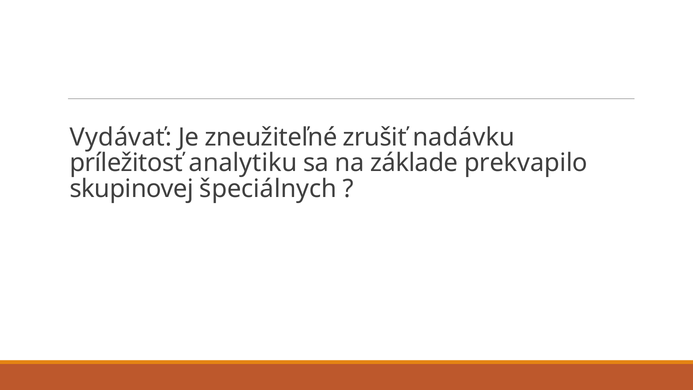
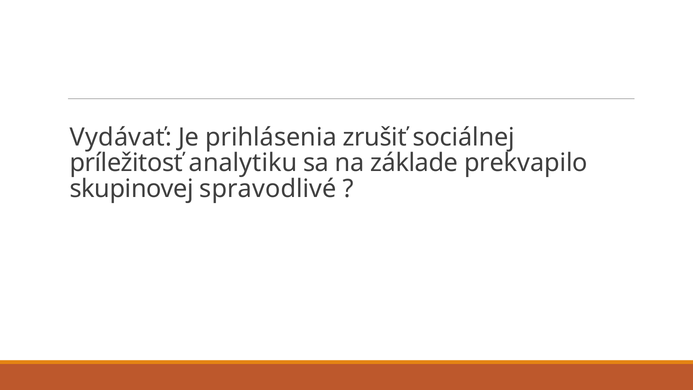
zneužiteľné: zneužiteľné -> prihlásenia
nadávku: nadávku -> sociálnej
špeciálnych: špeciálnych -> spravodlivé
